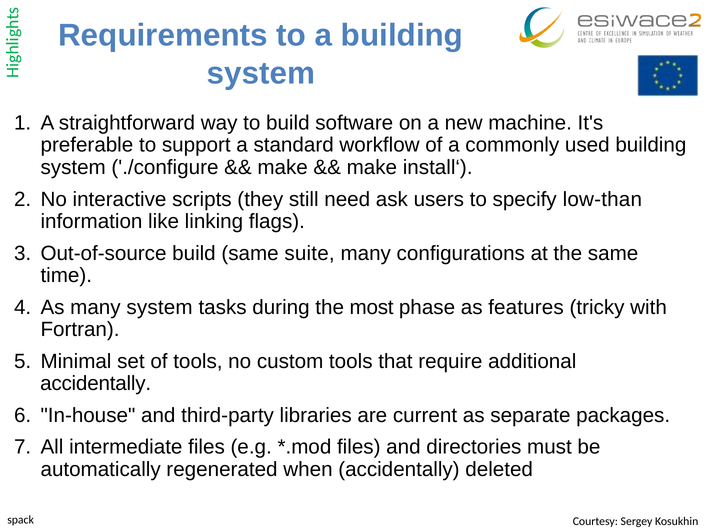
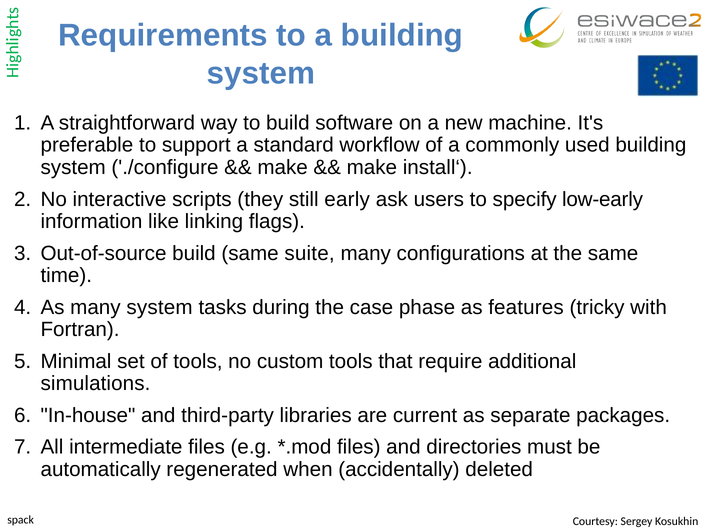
need: need -> early
low-than: low-than -> low-early
most: most -> case
accidentally at (96, 384): accidentally -> simulations
